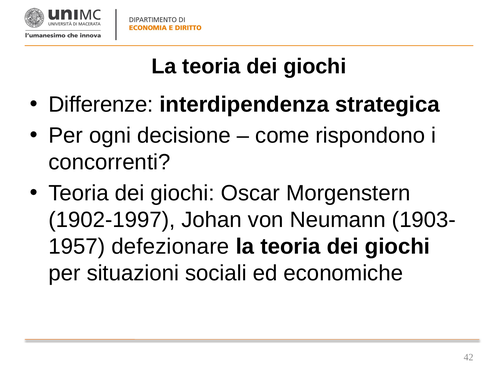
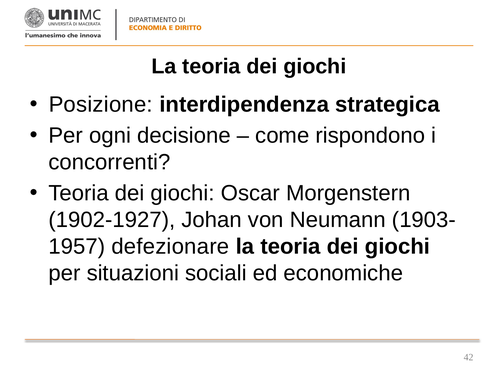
Differenze: Differenze -> Posizione
1902-1997: 1902-1997 -> 1902-1927
